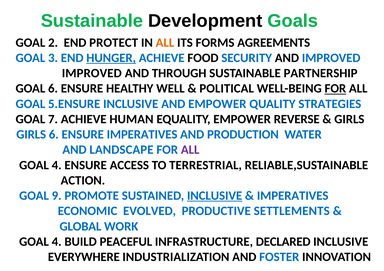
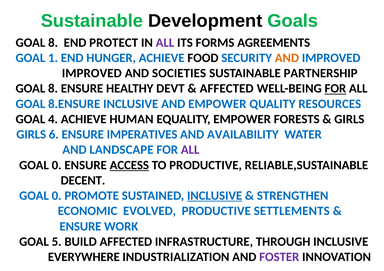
2 at (53, 43): 2 -> 8
ALL at (165, 43) colour: orange -> purple
3 at (53, 58): 3 -> 1
HUNGER underline: present -> none
AND at (287, 58) colour: black -> orange
THROUGH: THROUGH -> SOCIETIES
6 at (53, 89): 6 -> 8
WELL: WELL -> DEVT
POLITICAL at (227, 89): POLITICAL -> AFFECTED
5.ENSURE: 5.ENSURE -> 8.ENSURE
STRATEGIES: STRATEGIES -> RESOURCES
7: 7 -> 4
REVERSE: REVERSE -> FORESTS
PRODUCTION: PRODUCTION -> AVAILABILITY
4 at (57, 165): 4 -> 0
ACCESS underline: none -> present
TO TERRESTRIAL: TERRESTRIAL -> PRODUCTIVE
ACTION: ACTION -> DECENT
9 at (57, 196): 9 -> 0
IMPERATIVES at (293, 196): IMPERATIVES -> STRENGTHEN
GLOBAL at (80, 227): GLOBAL -> ENSURE
4 at (57, 242): 4 -> 5
BUILD PEACEFUL: PEACEFUL -> AFFECTED
DECLARED: DECLARED -> THROUGH
FOSTER colour: blue -> purple
